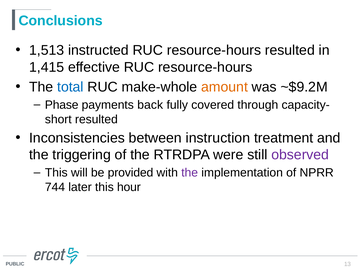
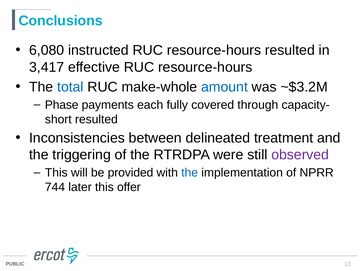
1,513: 1,513 -> 6,080
1,415: 1,415 -> 3,417
amount colour: orange -> blue
~$9.2M: ~$9.2M -> ~$3.2M
back: back -> each
instruction: instruction -> delineated
the at (190, 173) colour: purple -> blue
hour: hour -> offer
